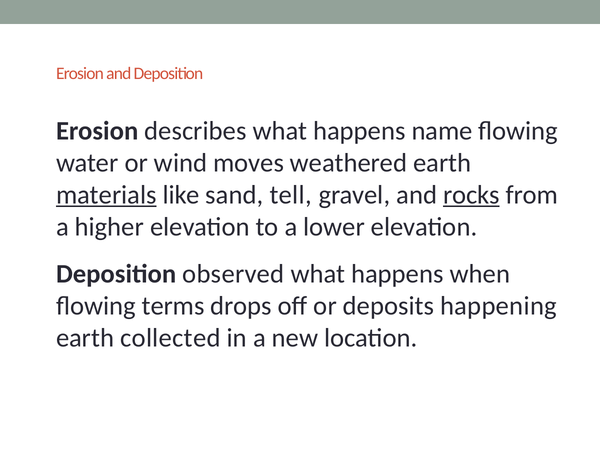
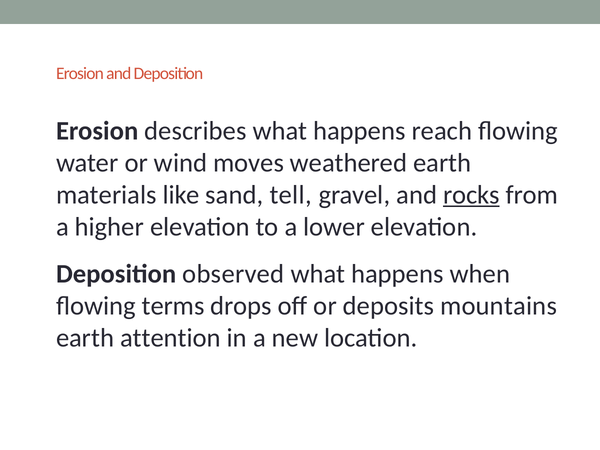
name: name -> reach
materials underline: present -> none
happening: happening -> mountains
collected: collected -> attention
